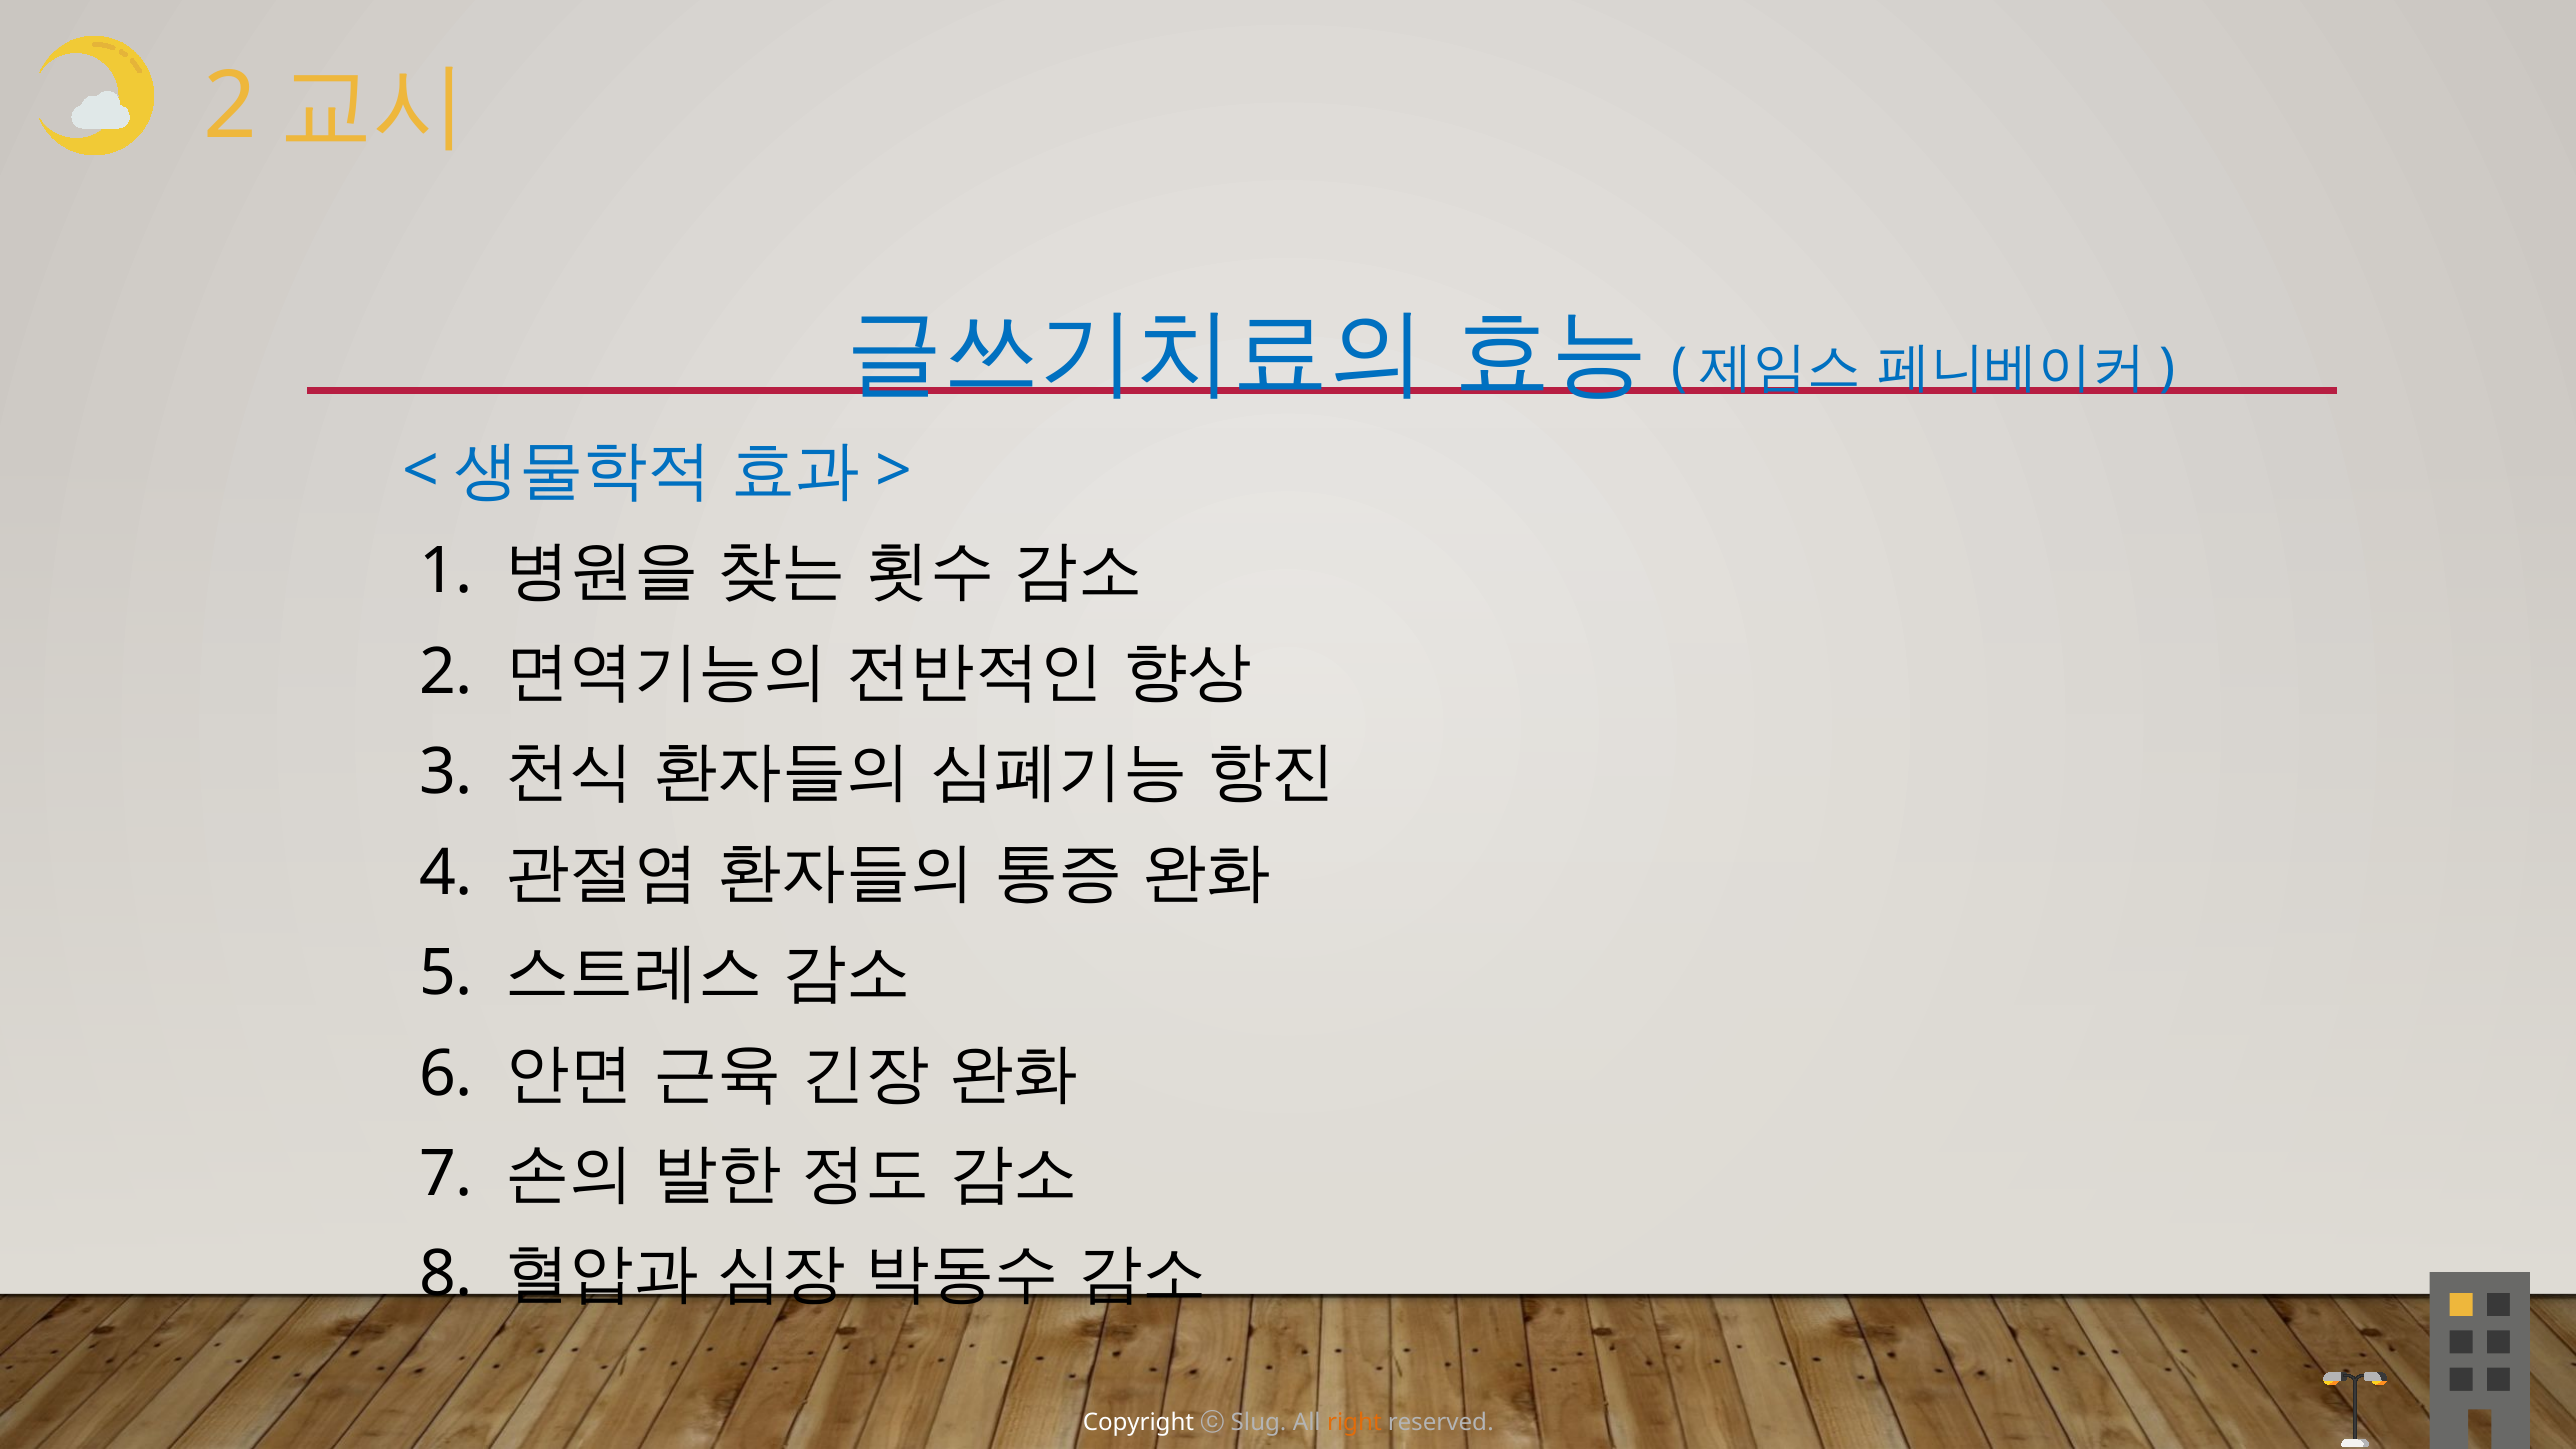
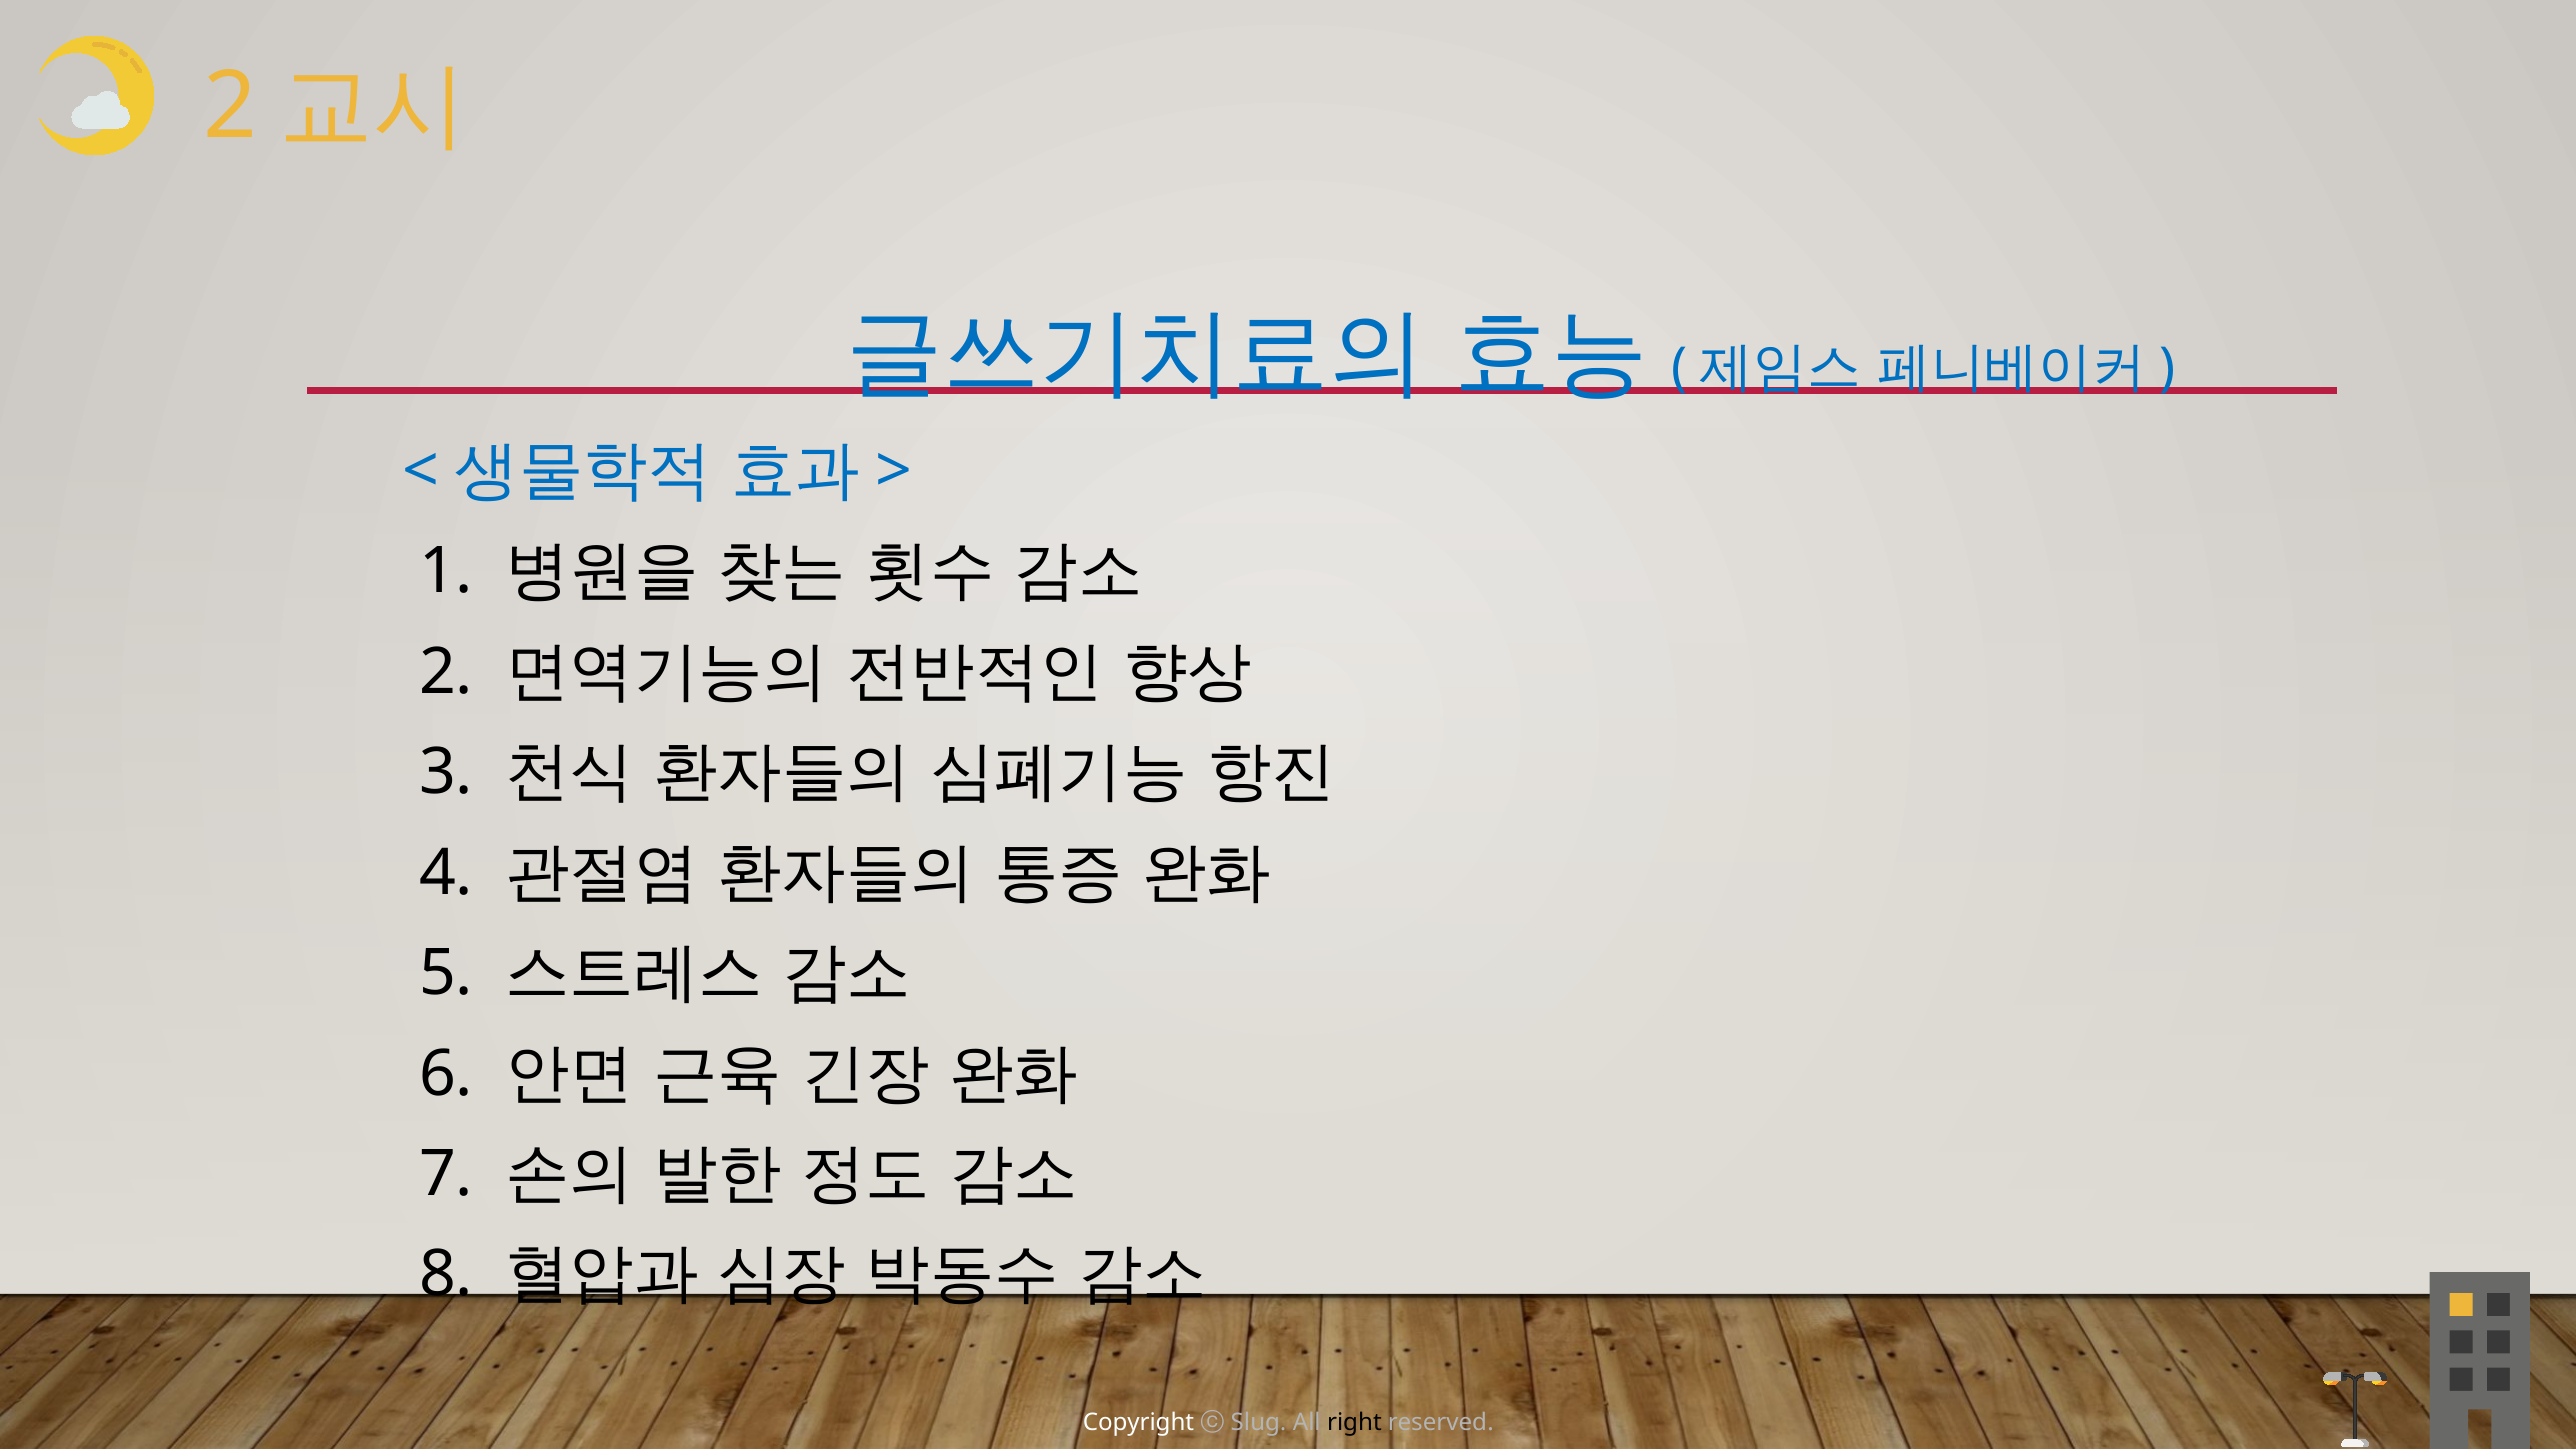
right colour: orange -> black
